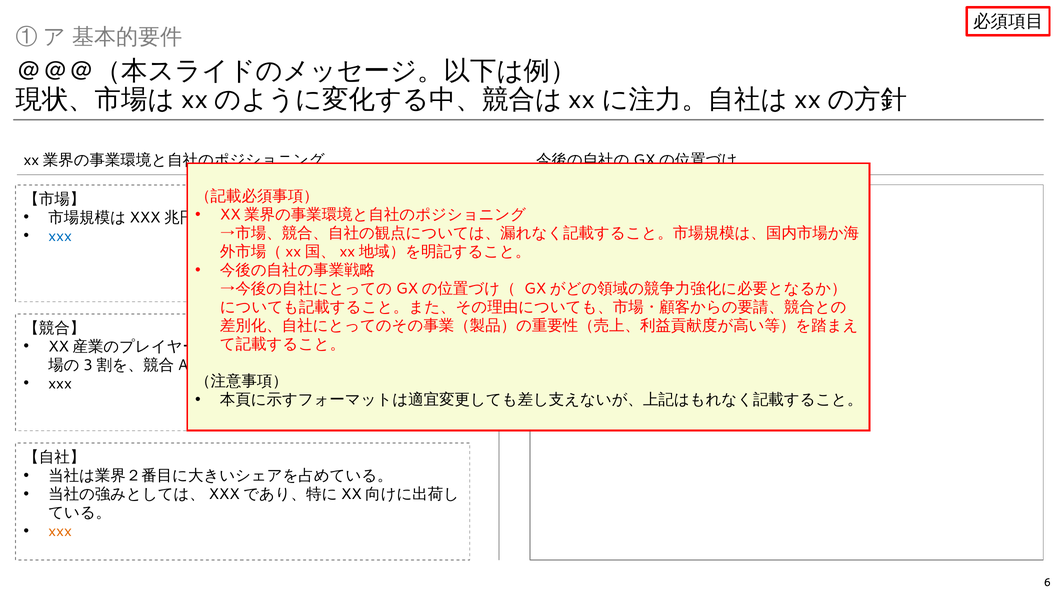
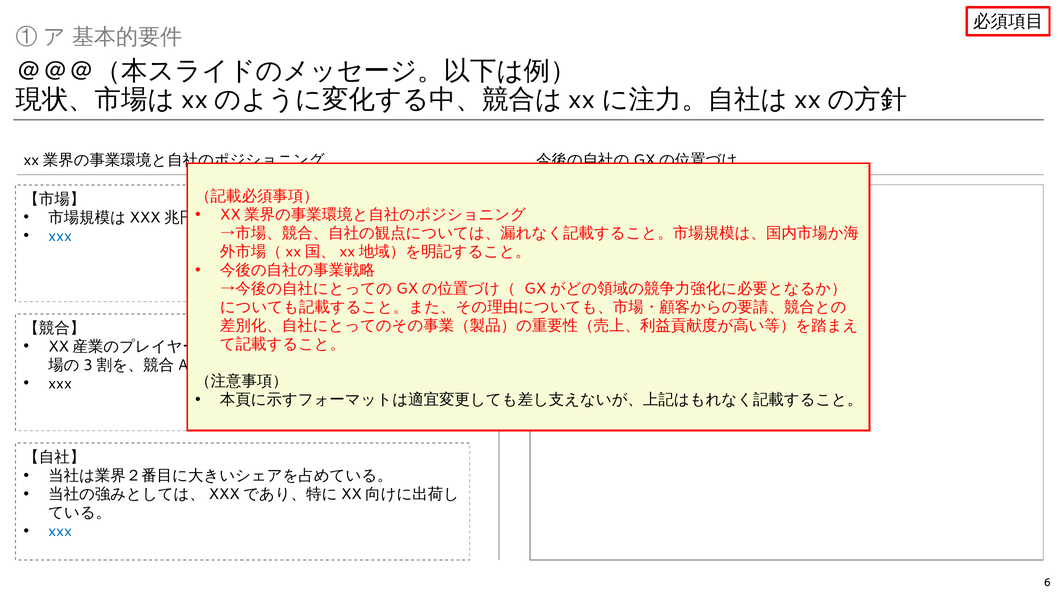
xxx at (60, 532) colour: orange -> blue
